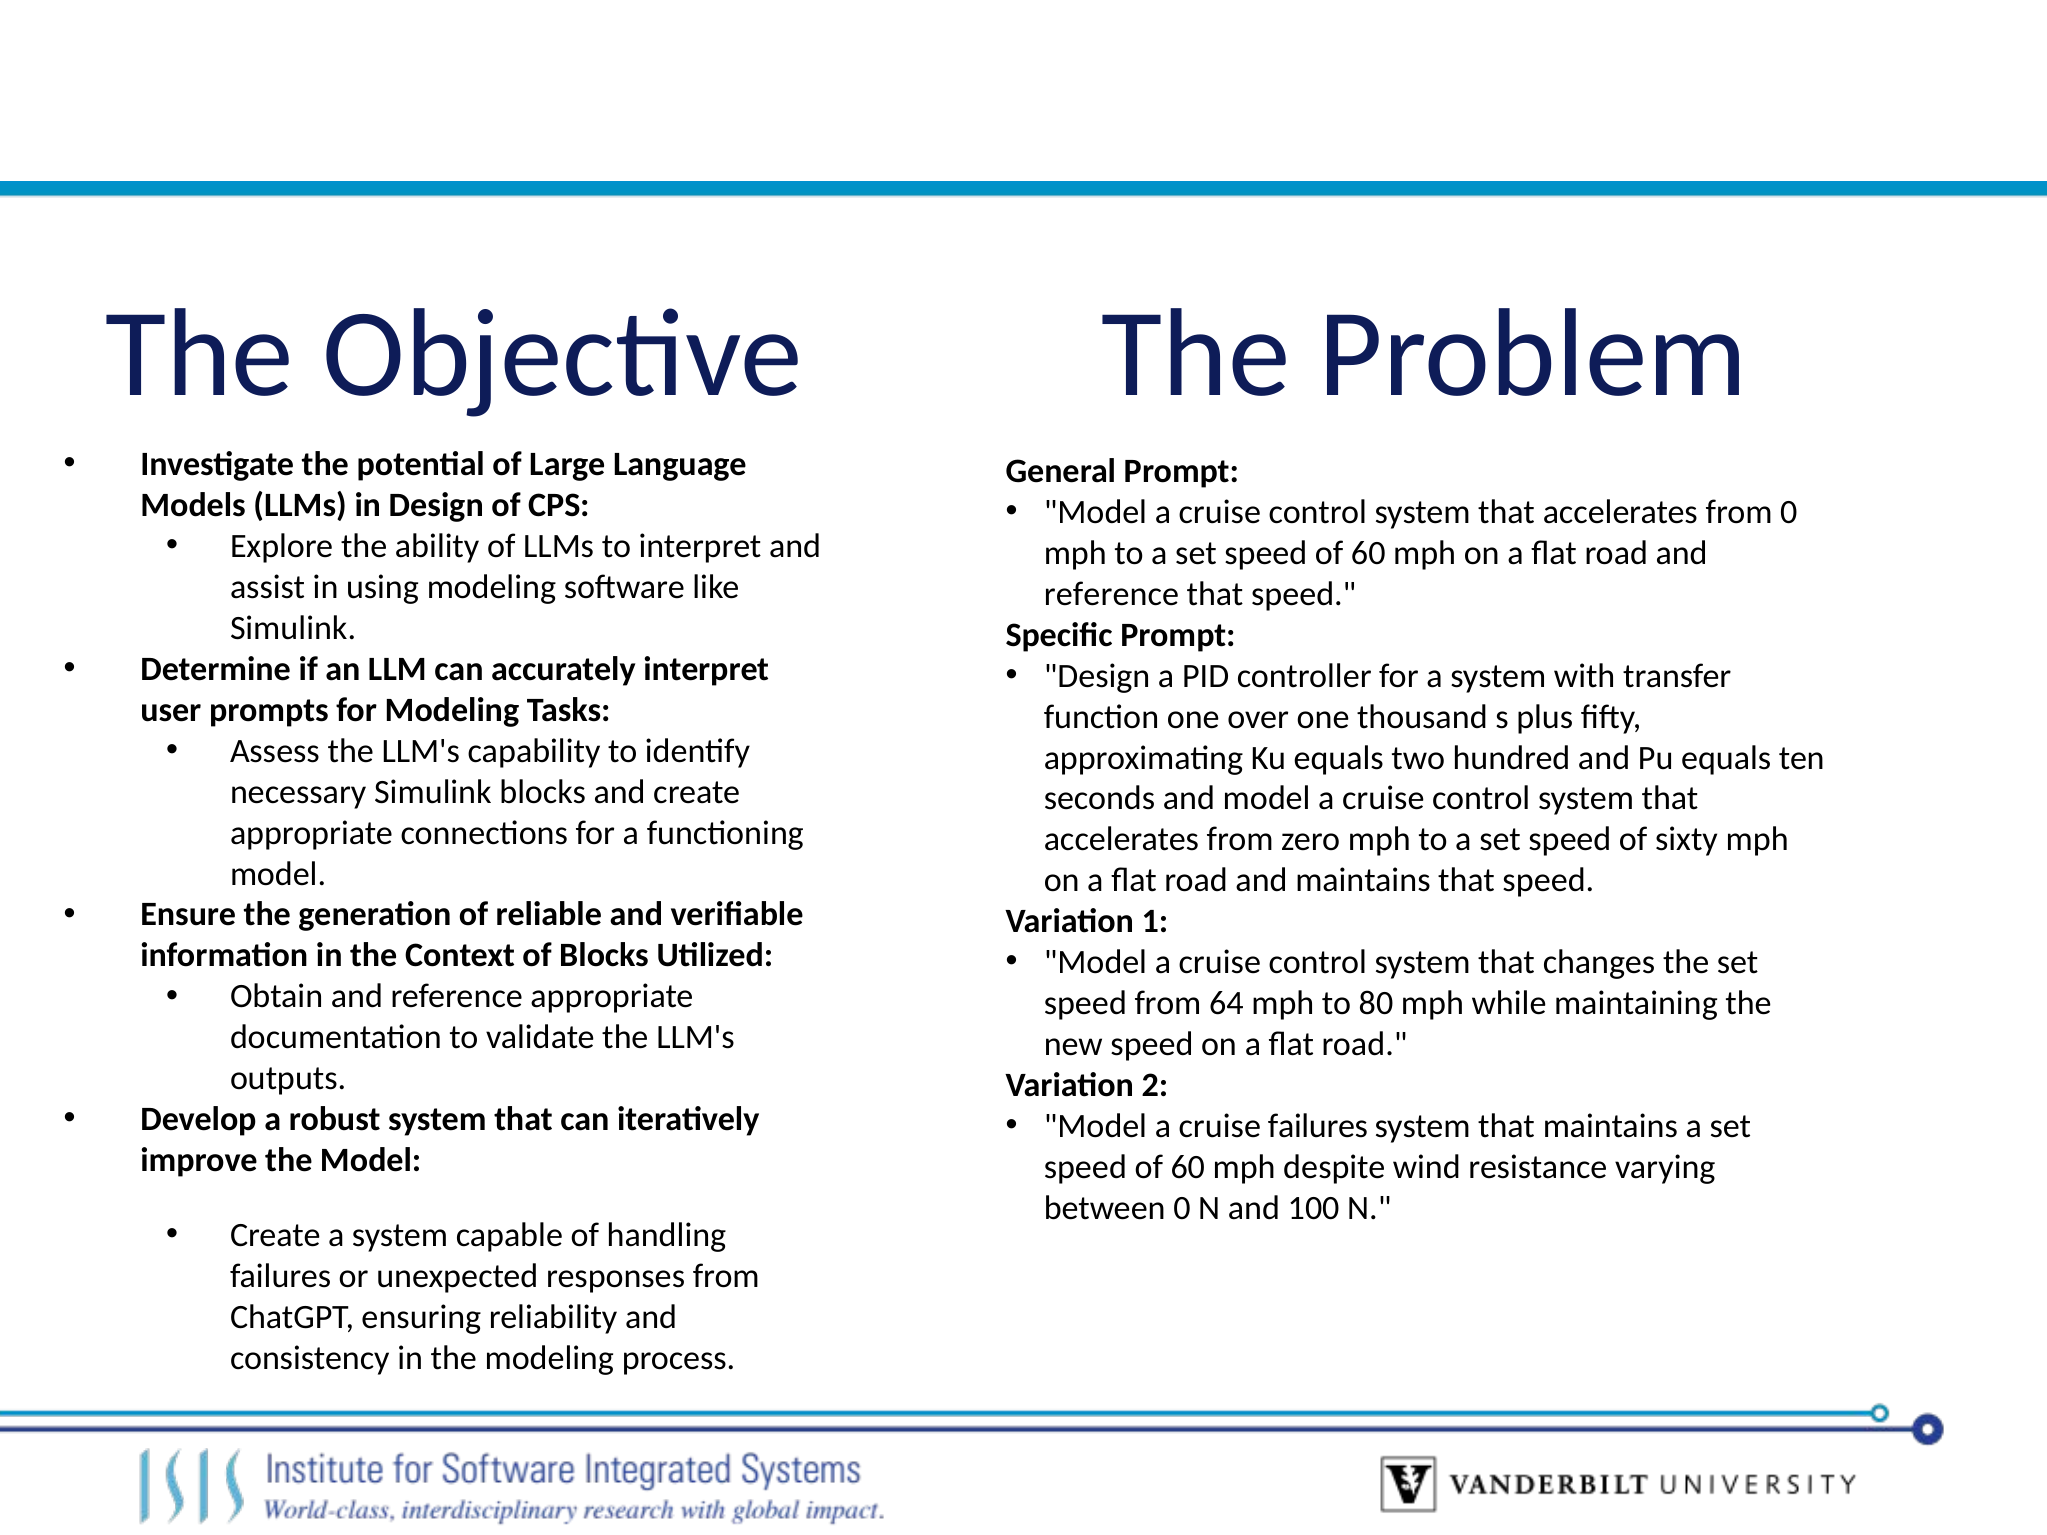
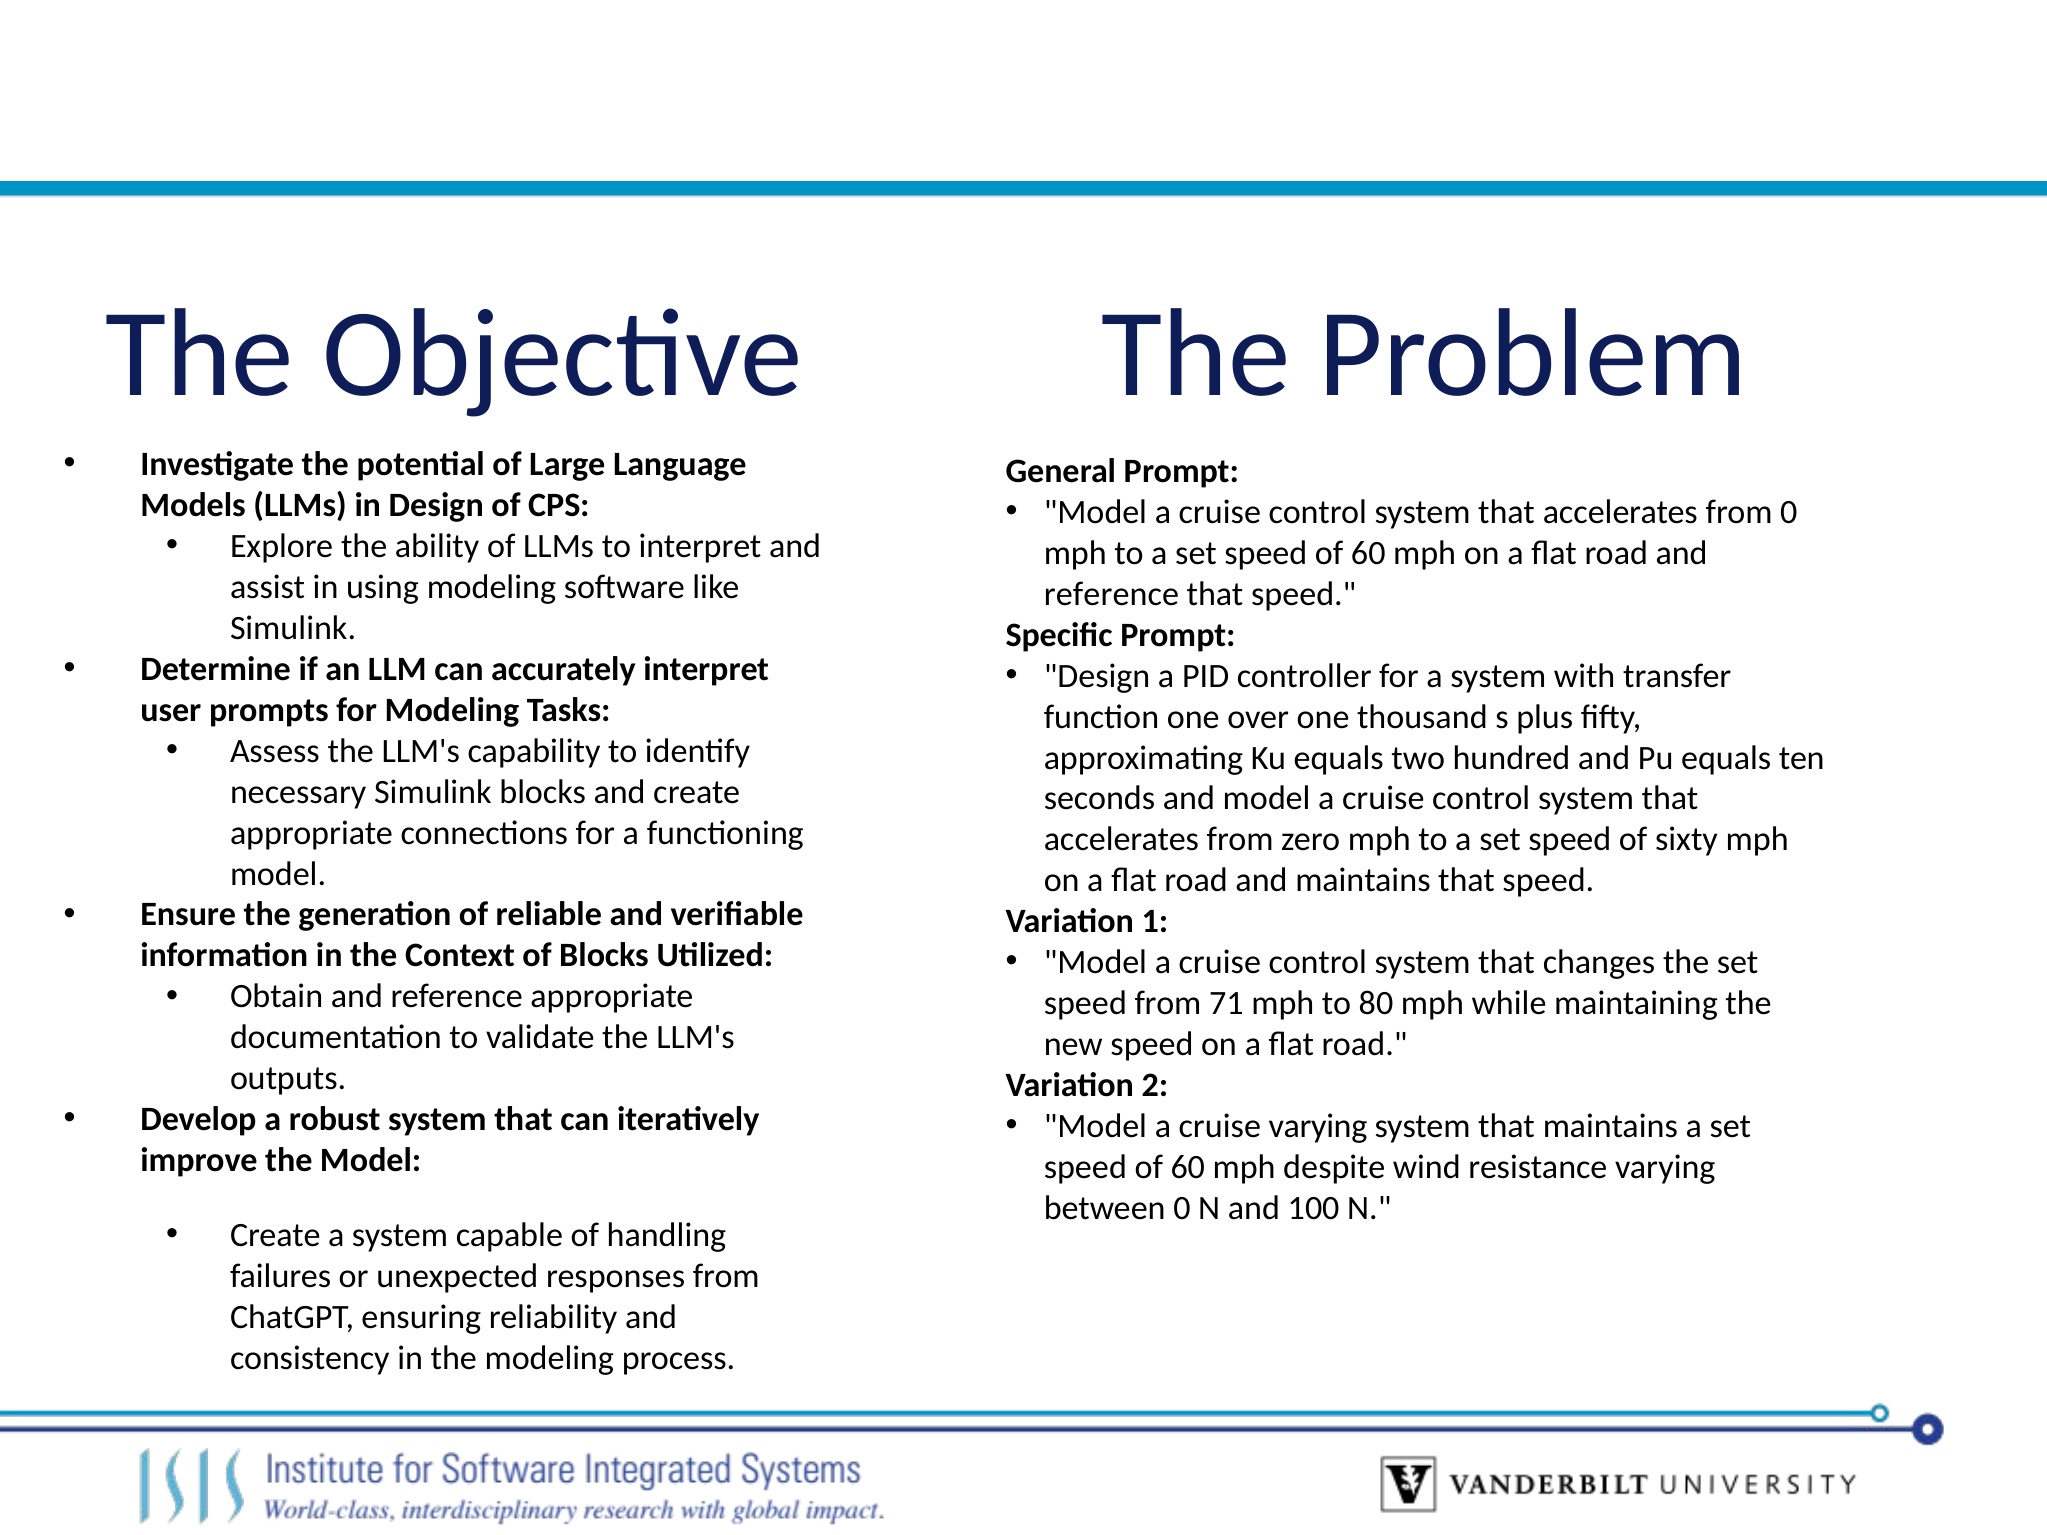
64: 64 -> 71
cruise failures: failures -> varying
